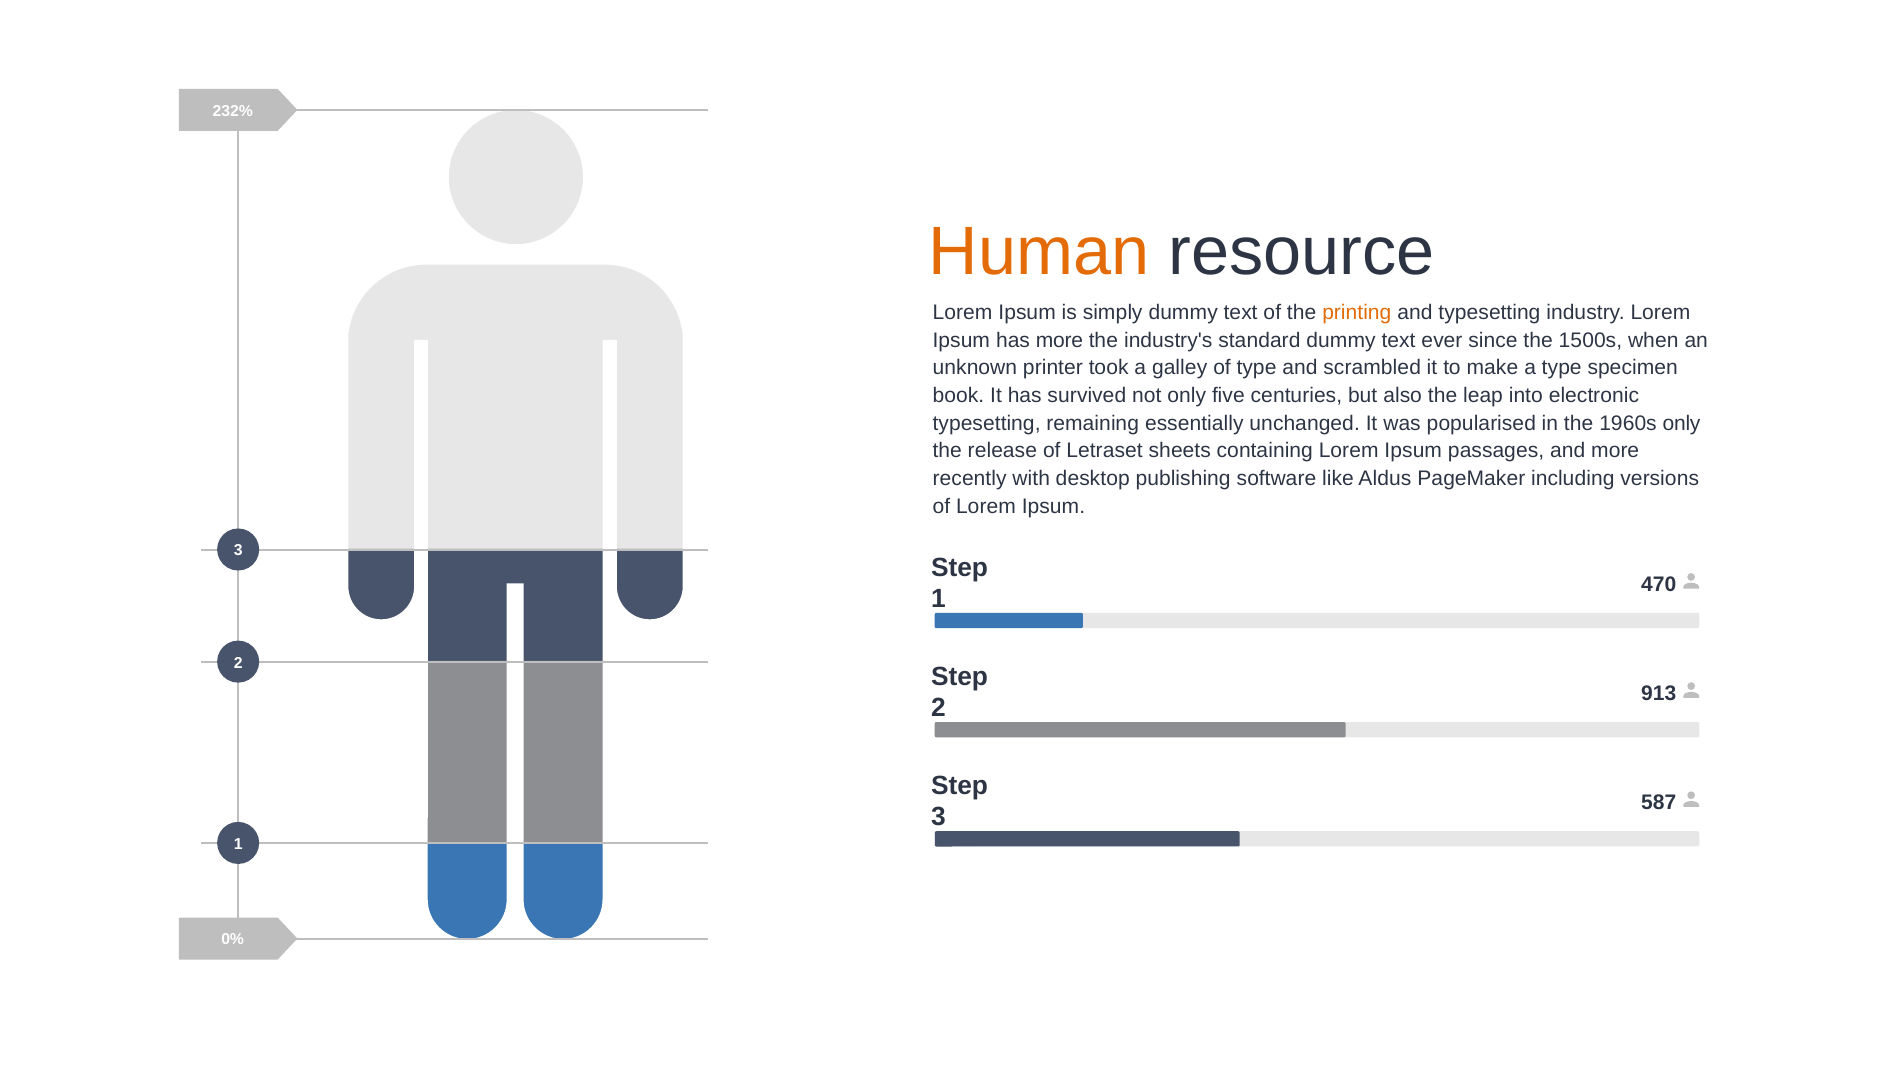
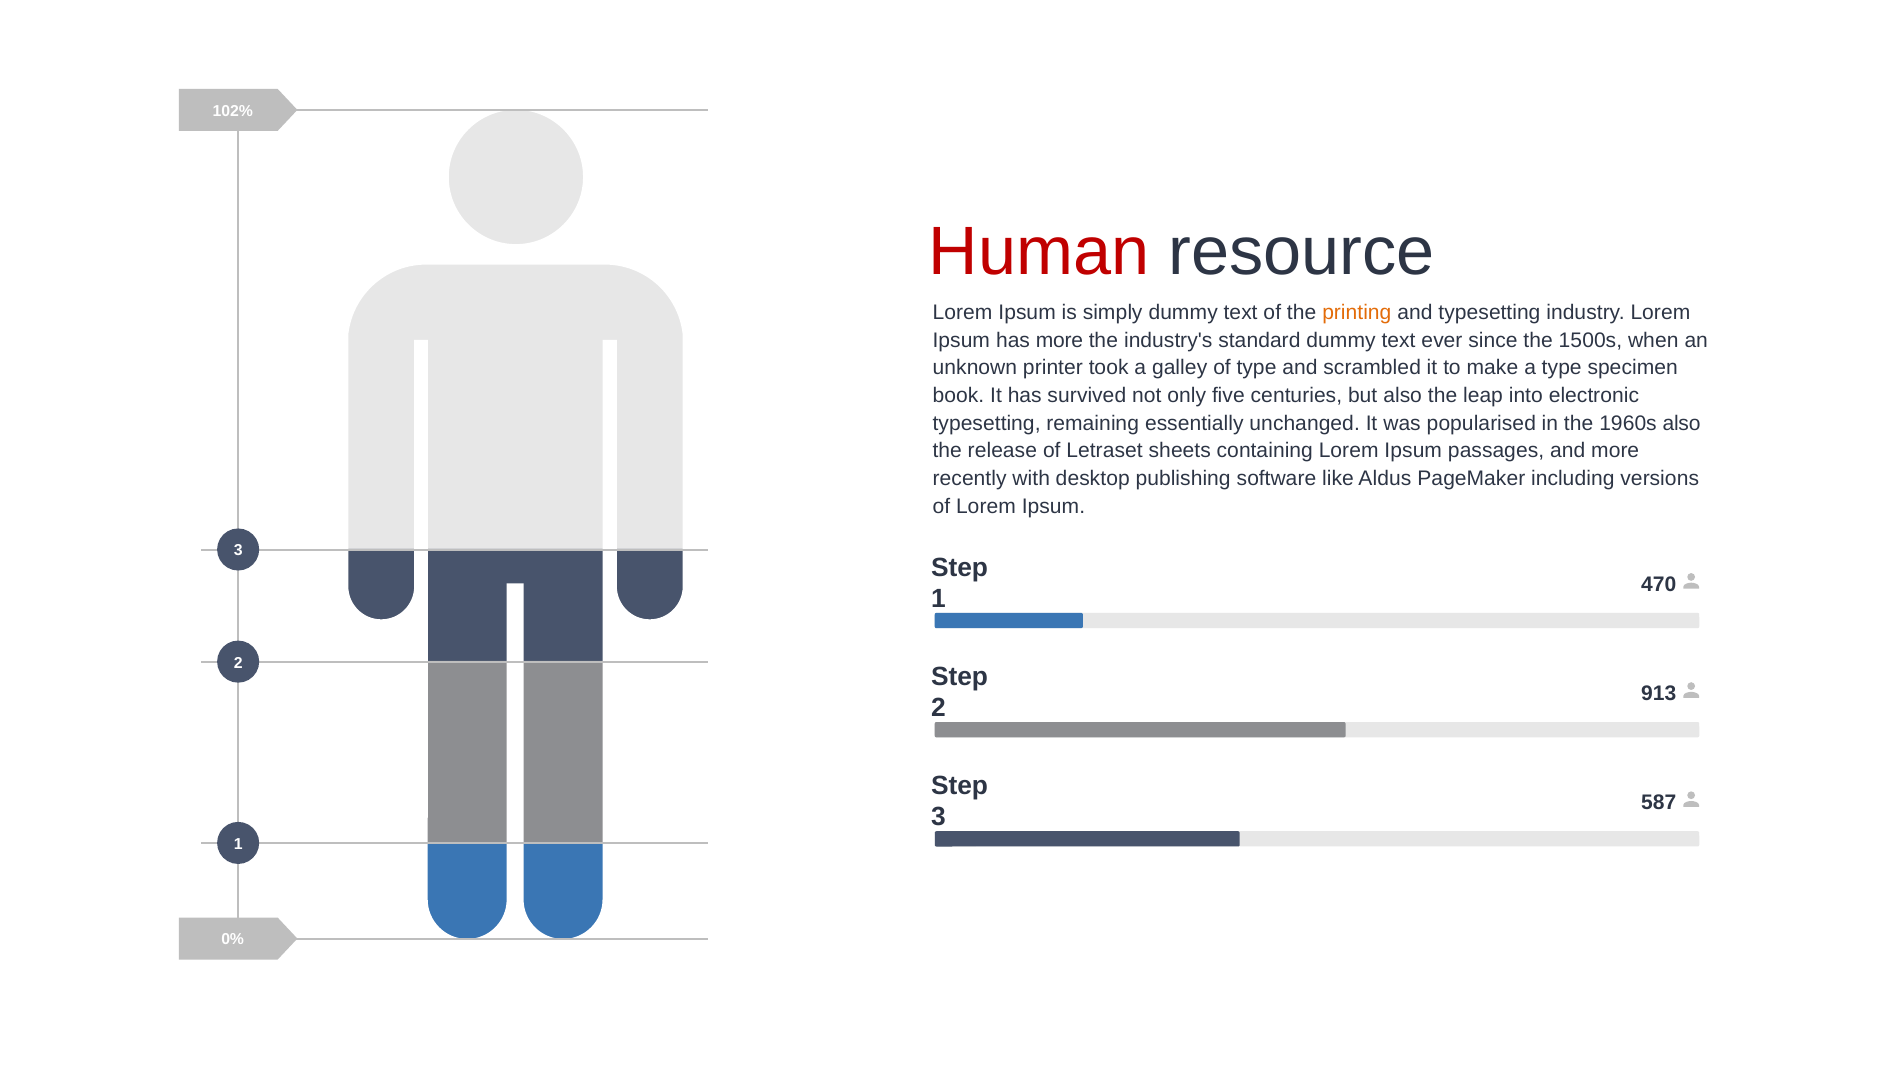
232%: 232% -> 102%
Human colour: orange -> red
1960s only: only -> also
